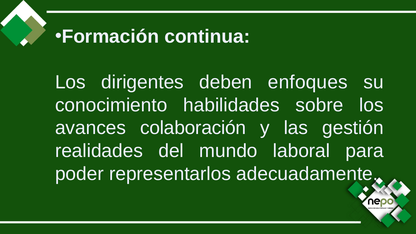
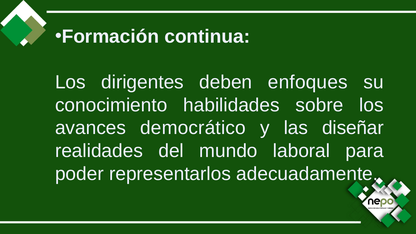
colaboración: colaboración -> democrático
gestión: gestión -> diseñar
